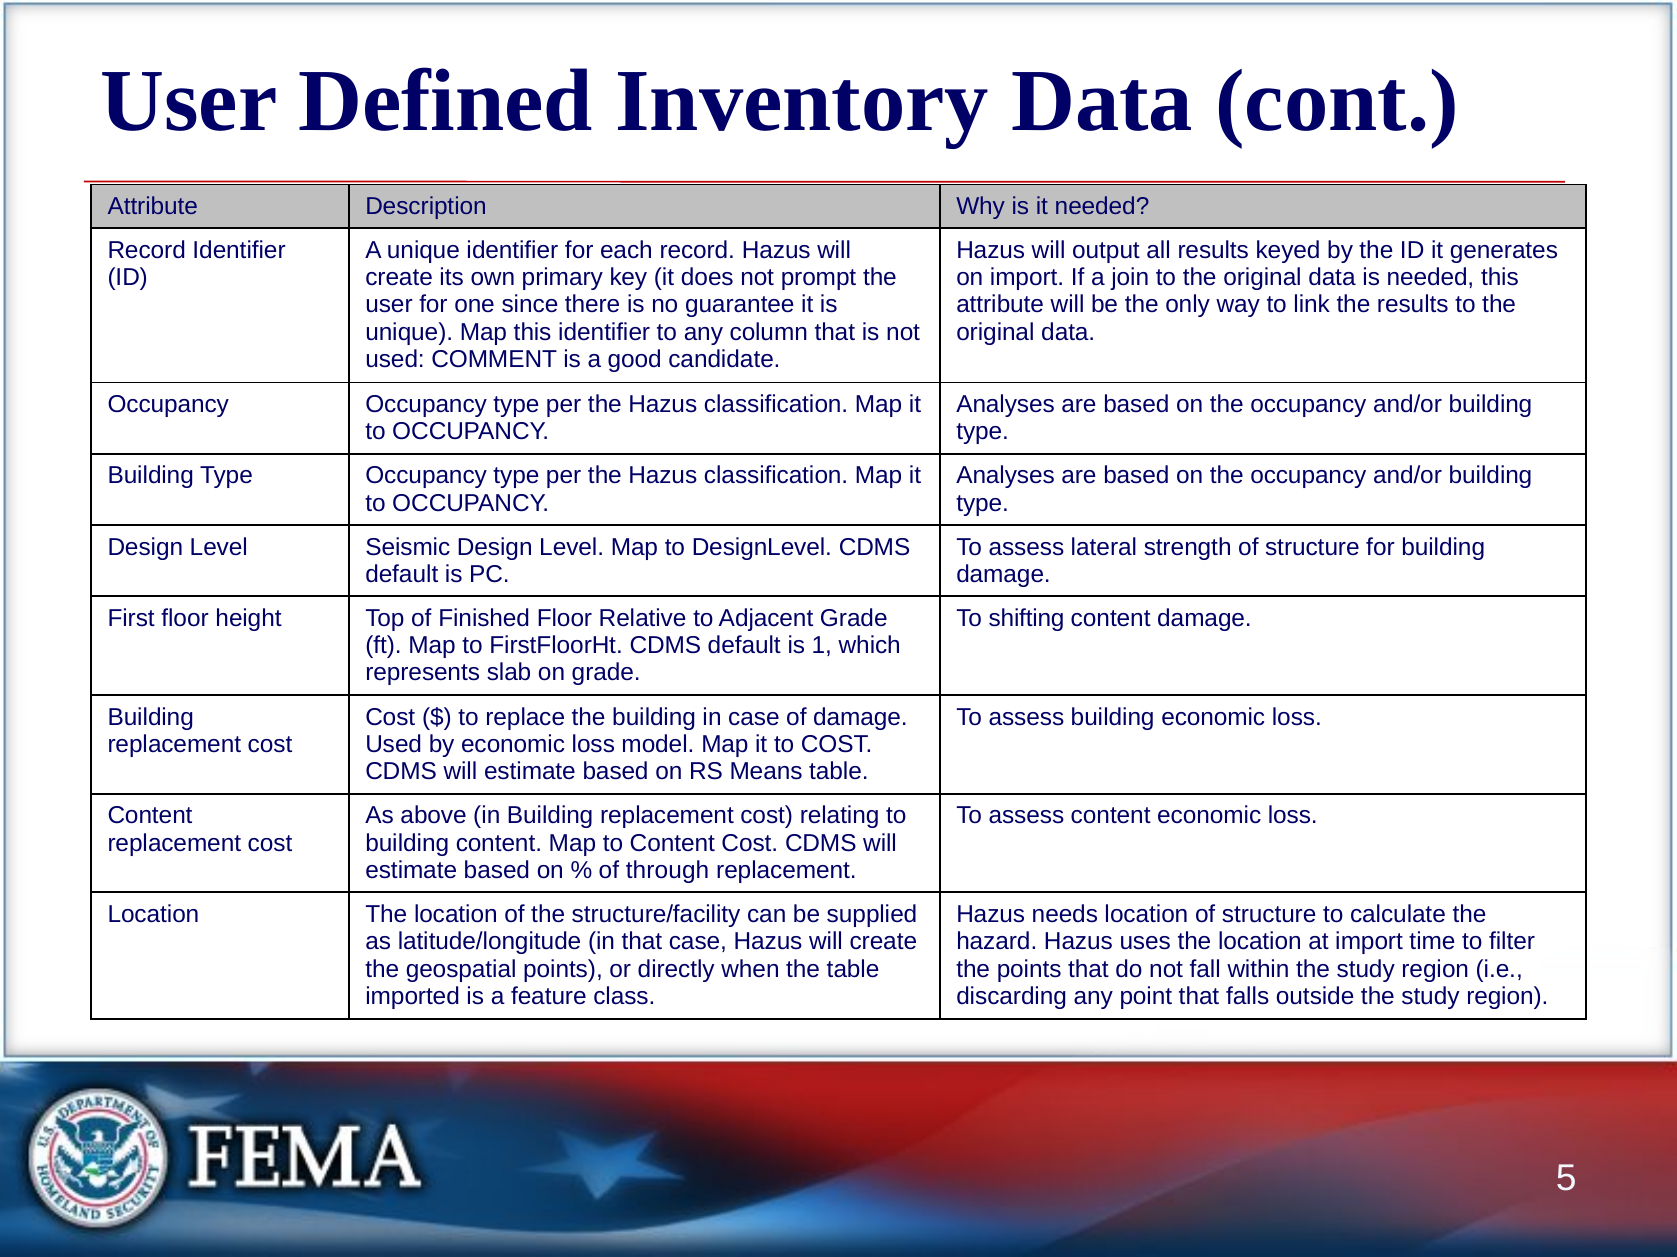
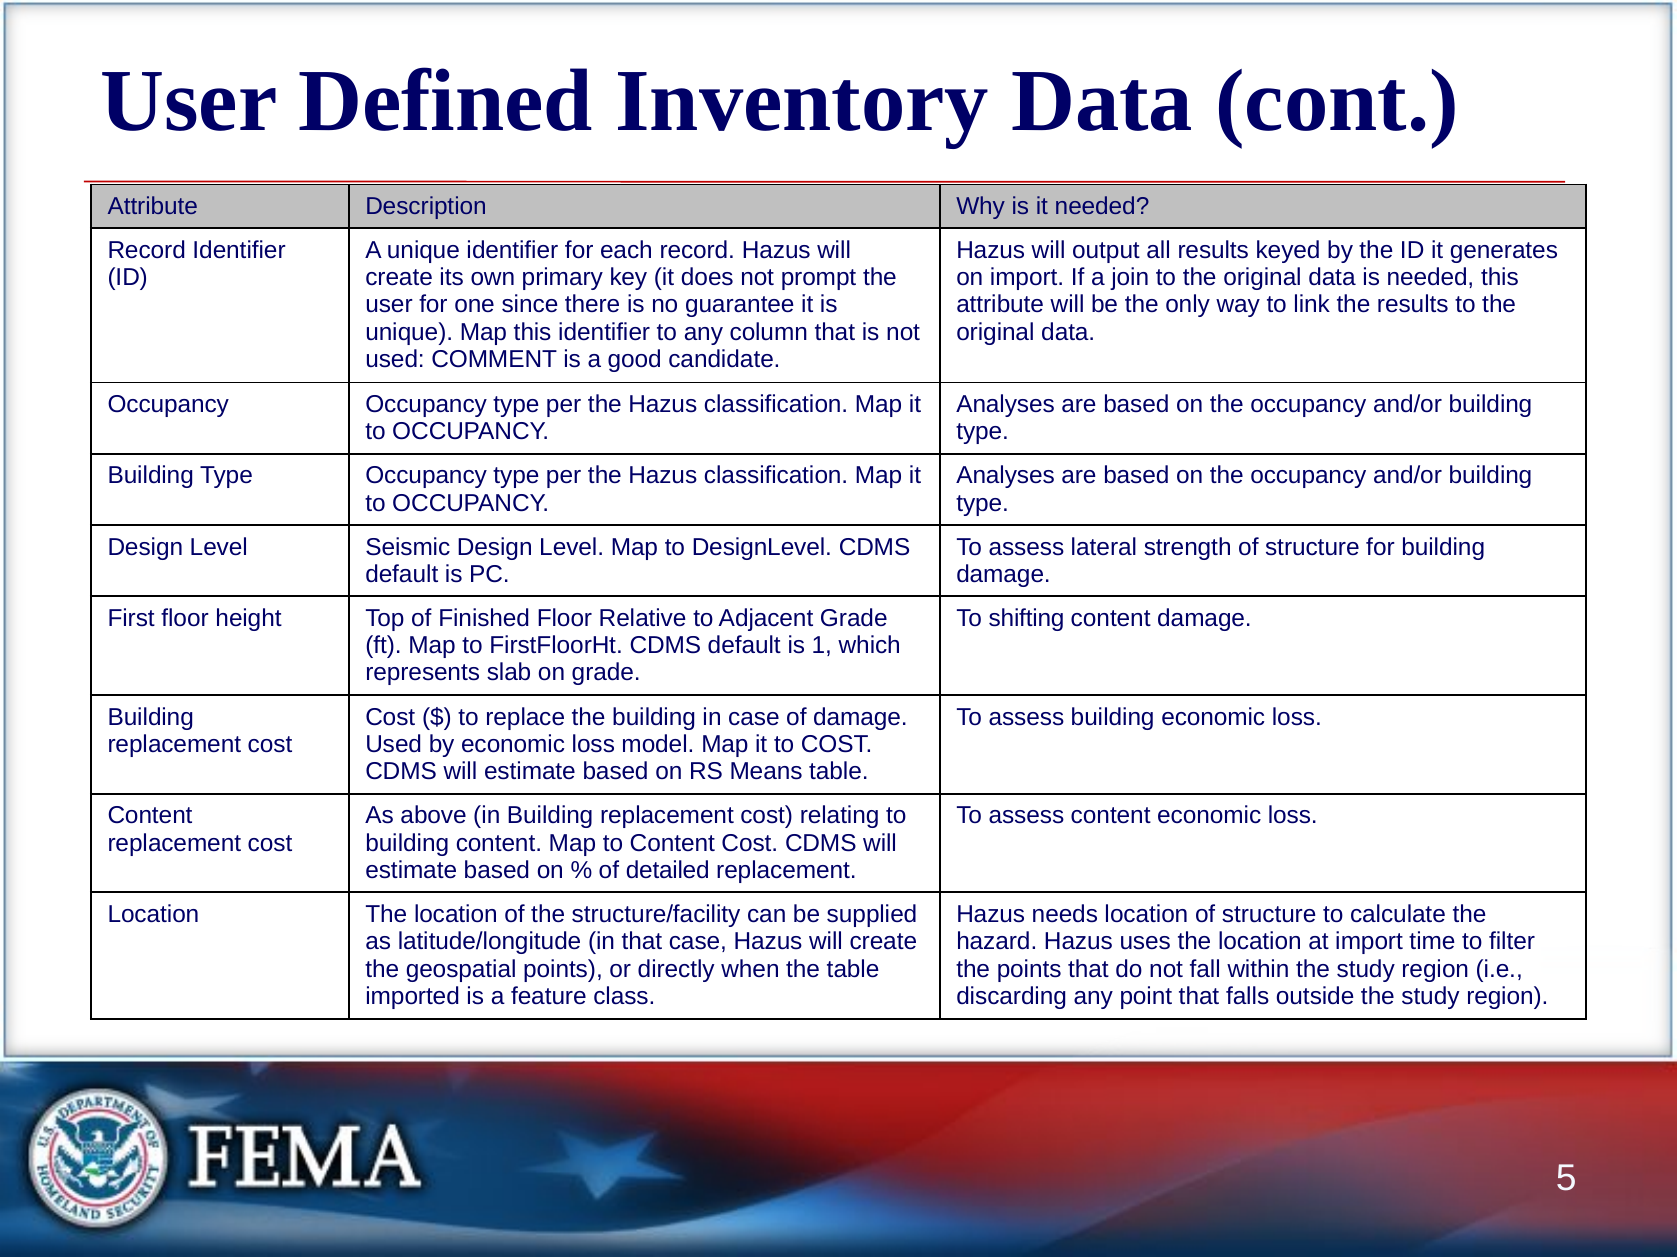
through: through -> detailed
